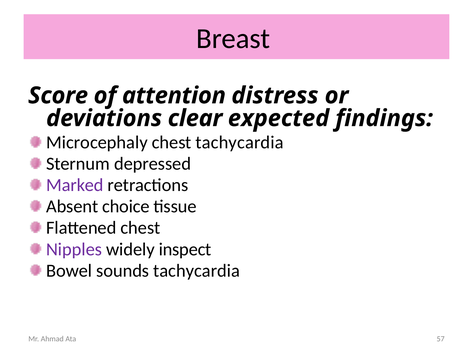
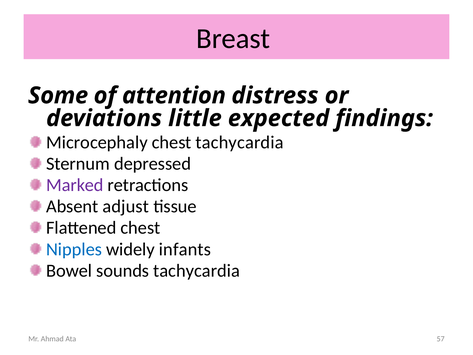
Score: Score -> Some
clear: clear -> little
choice: choice -> adjust
Nipples colour: purple -> blue
inspect: inspect -> infants
